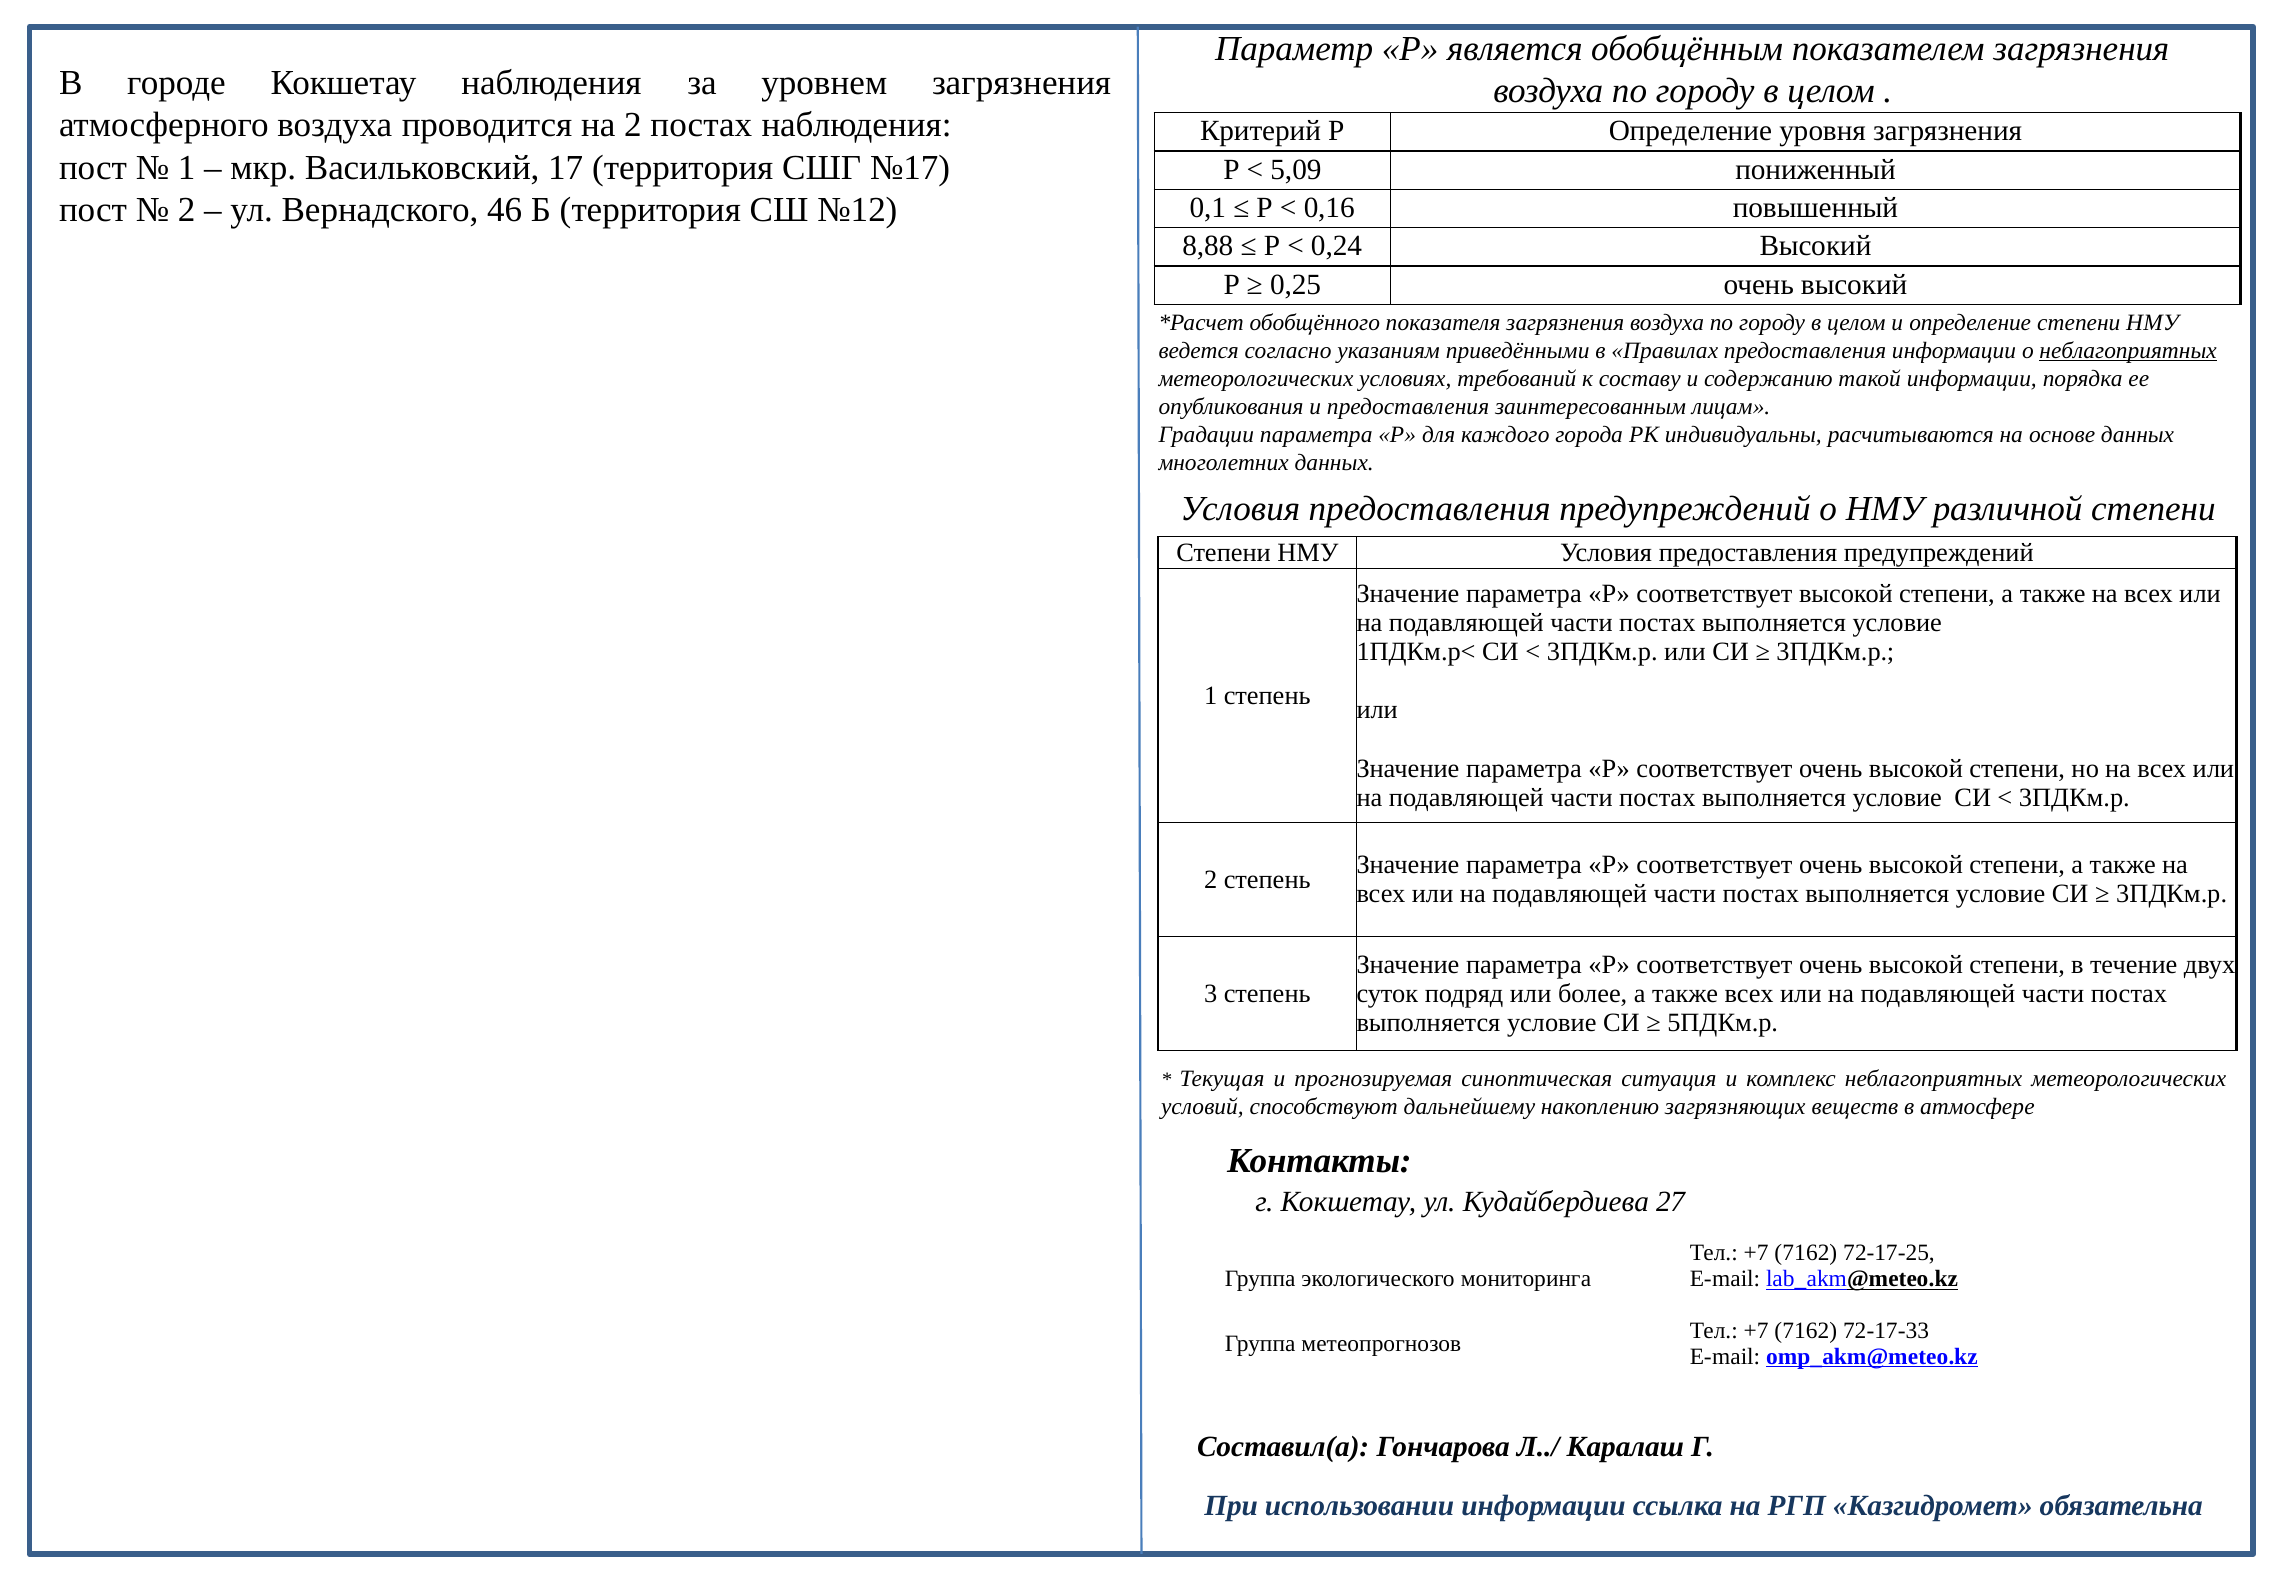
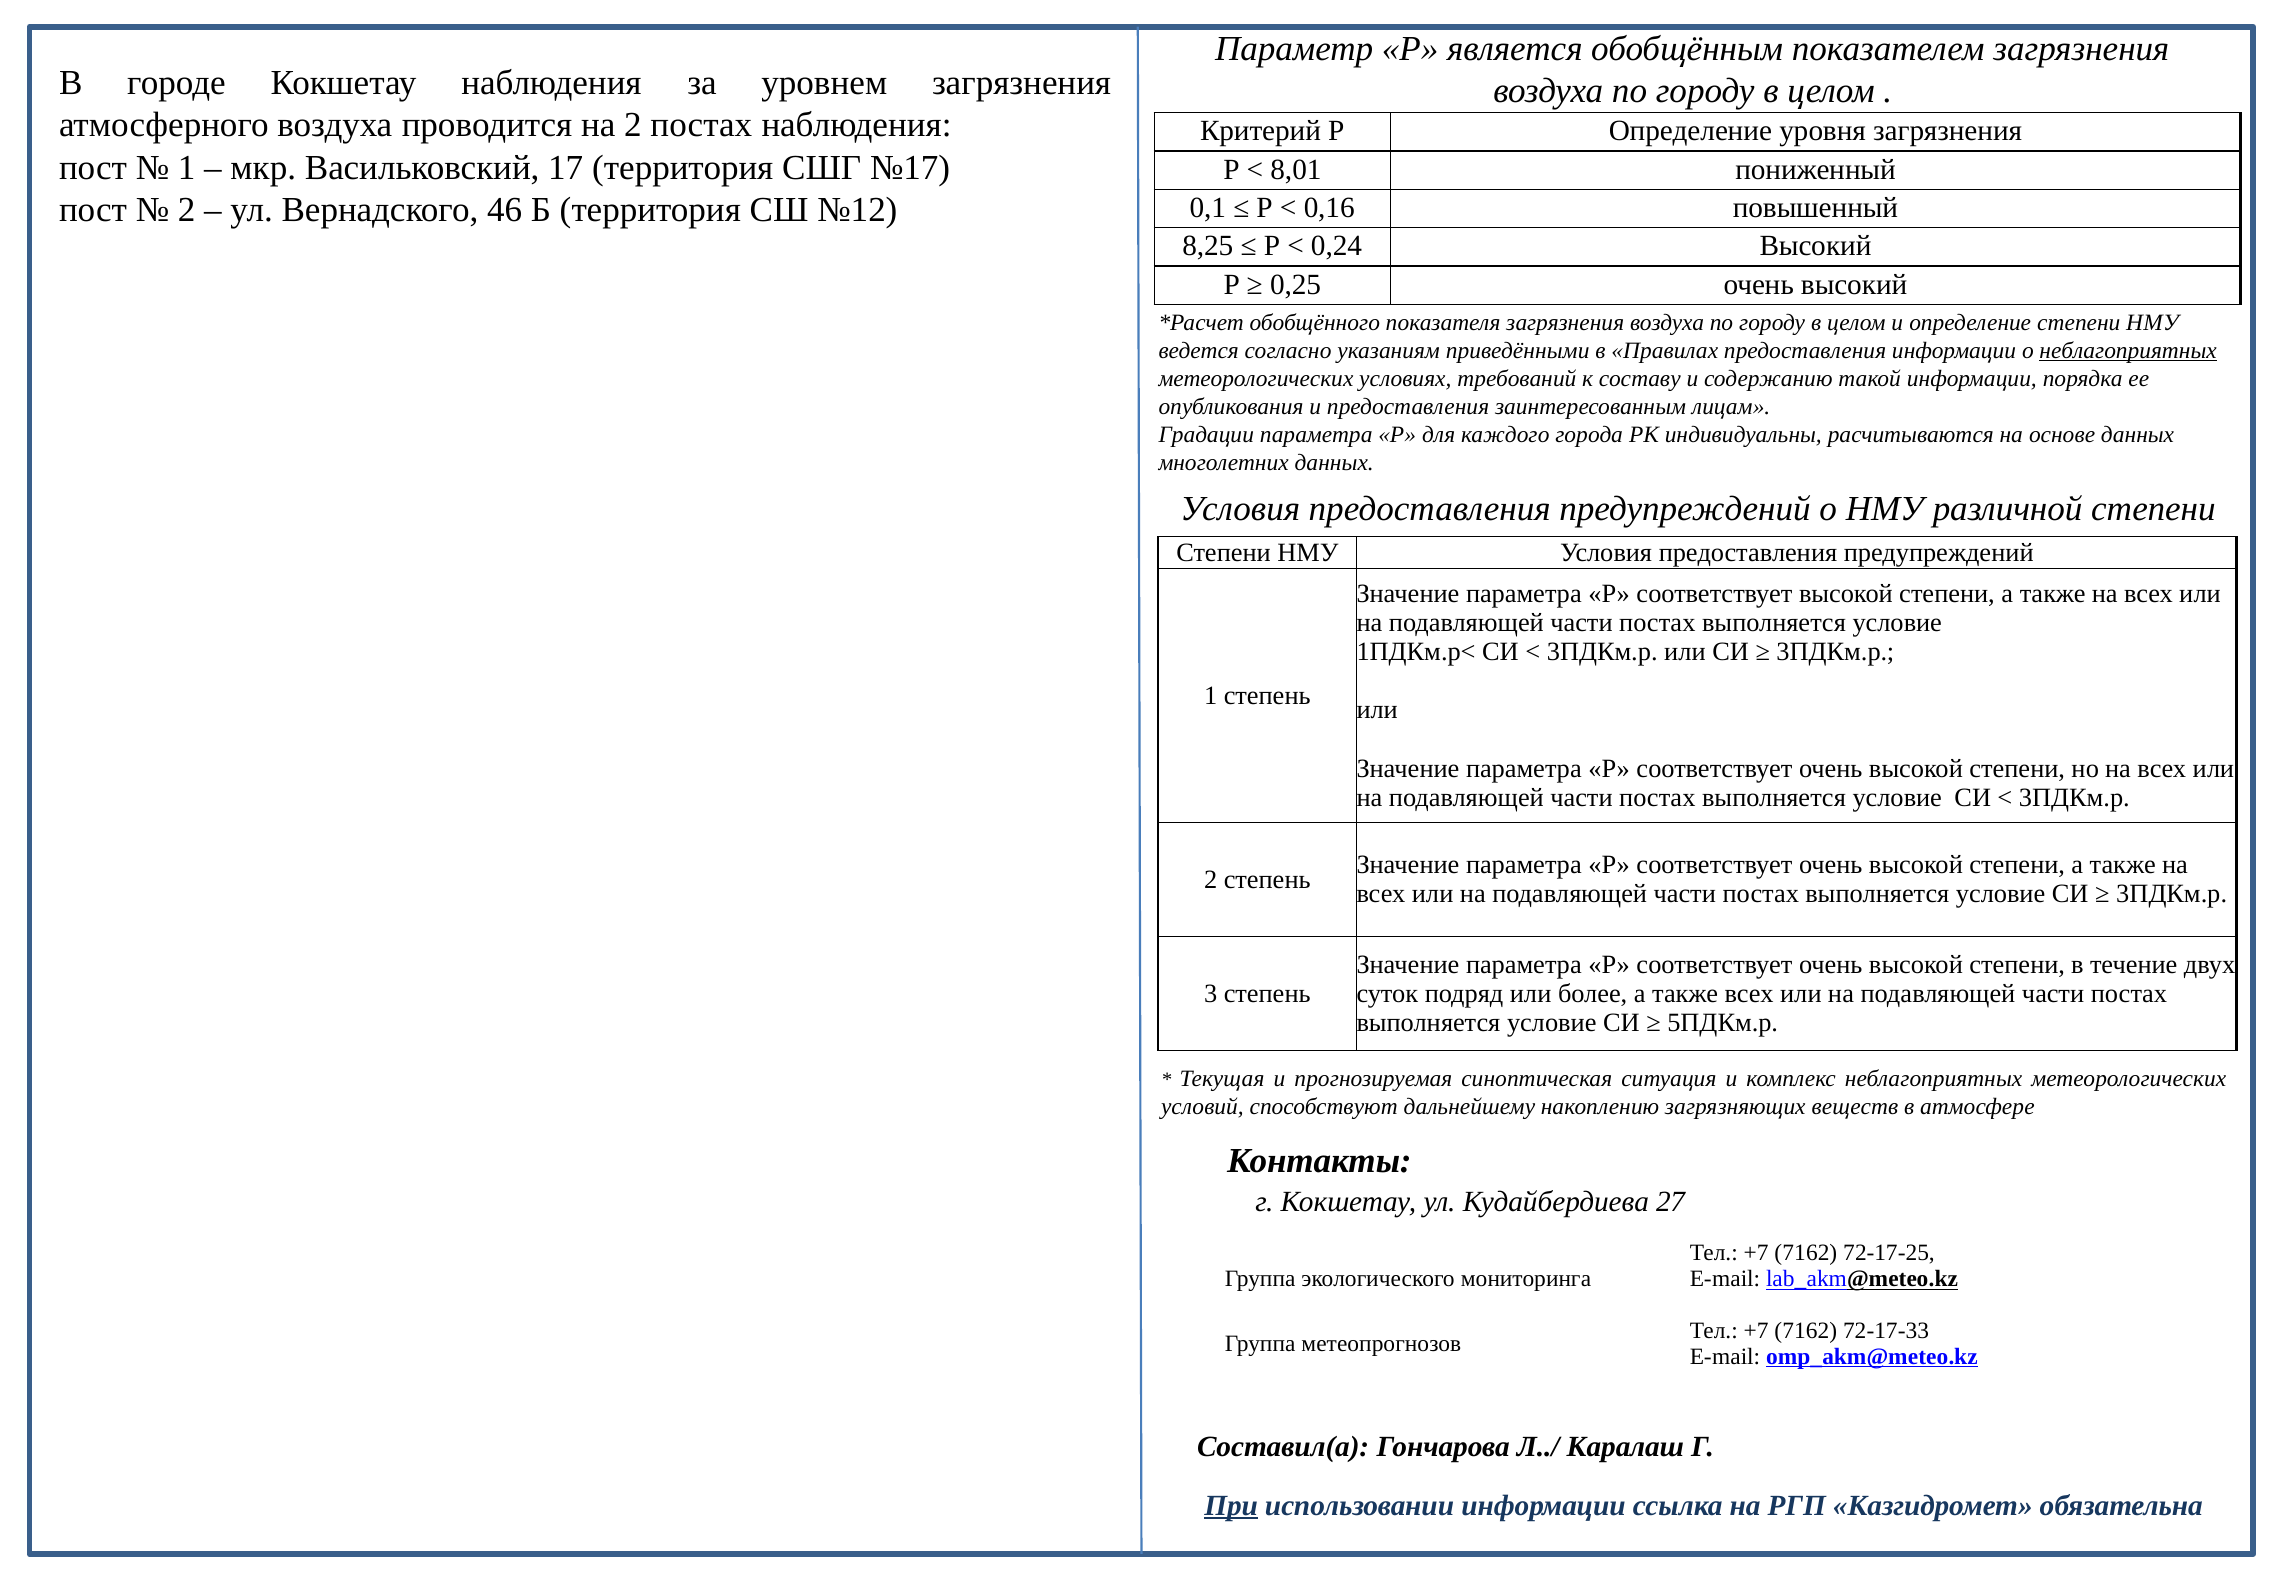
5,09: 5,09 -> 8,01
8,88: 8,88 -> 8,25
При underline: none -> present
